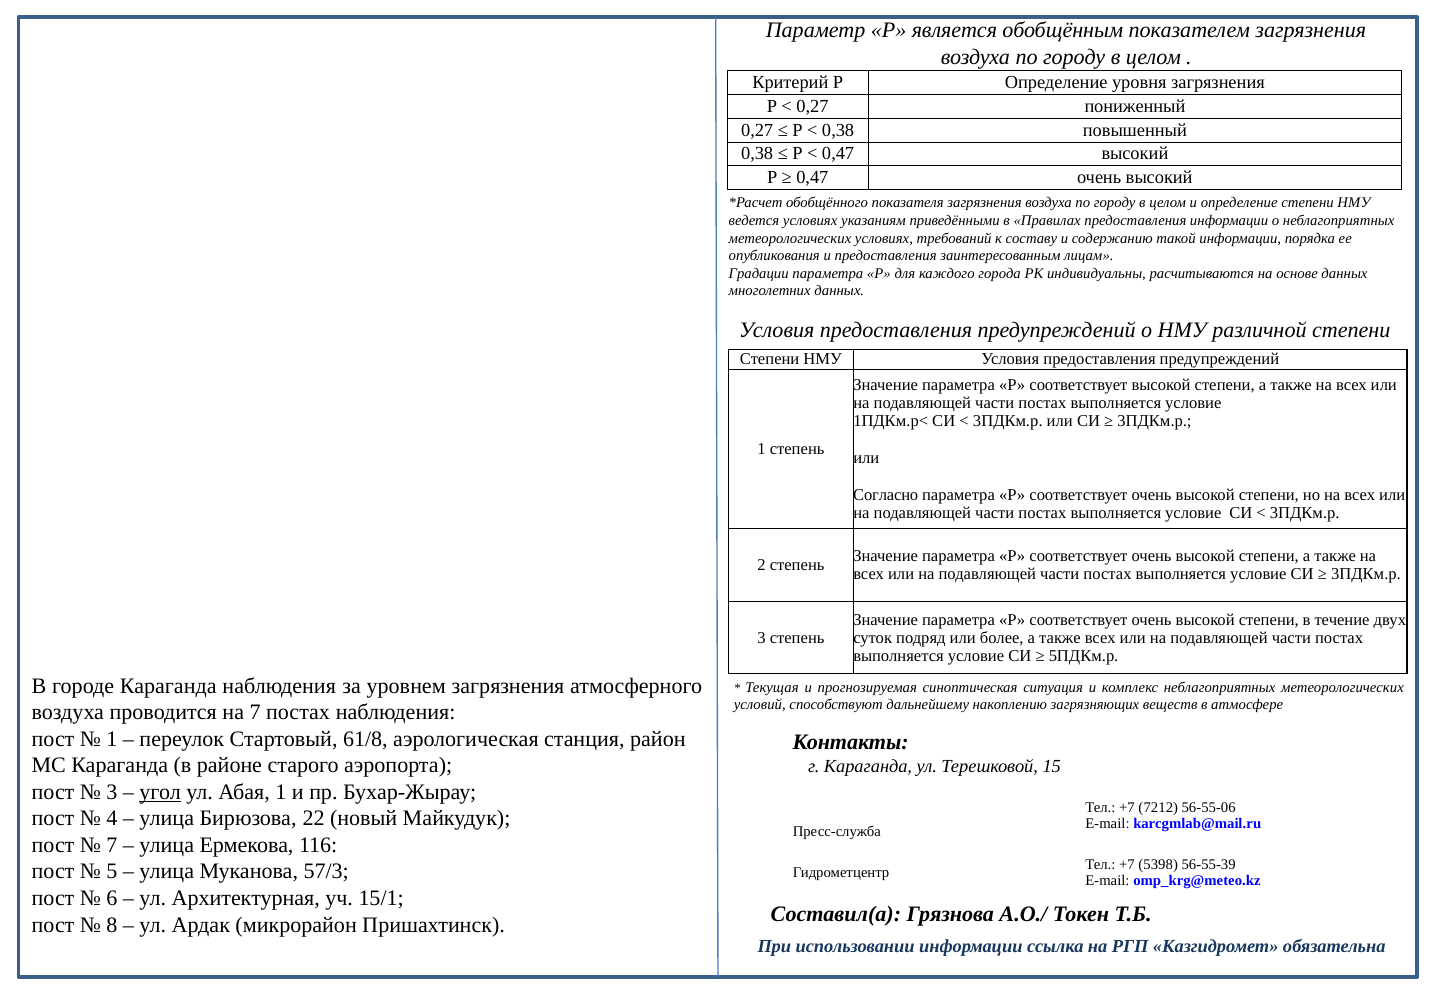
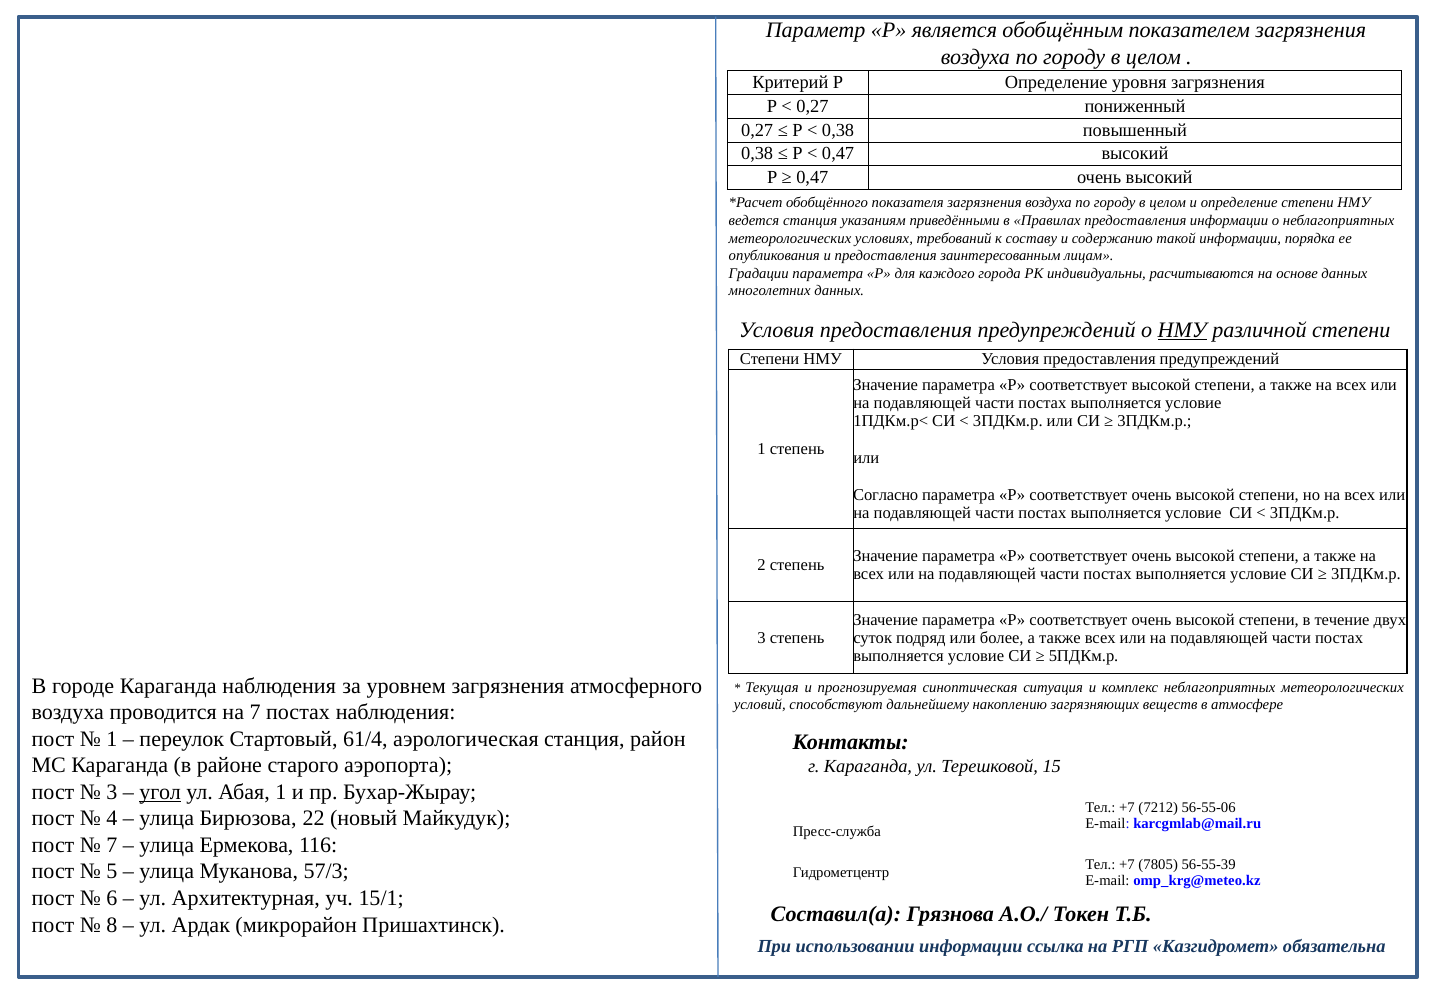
ведется условиях: условиях -> станция
НМУ at (1182, 330) underline: none -> present
61/8: 61/8 -> 61/4
5398: 5398 -> 7805
